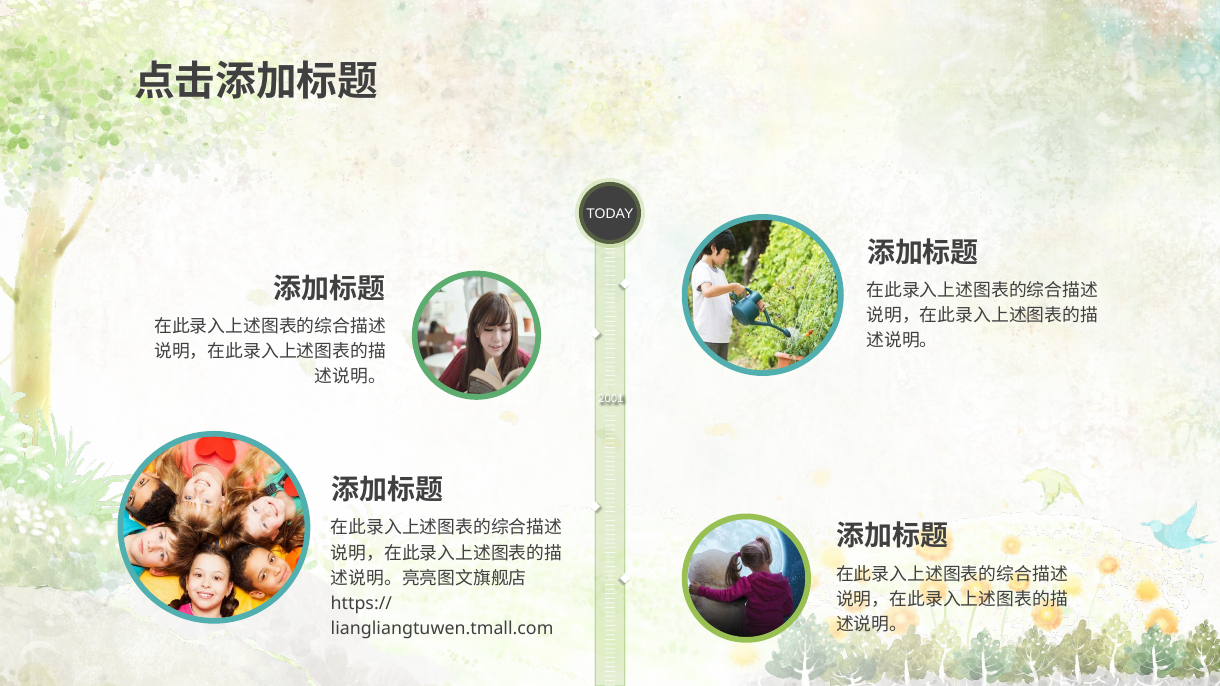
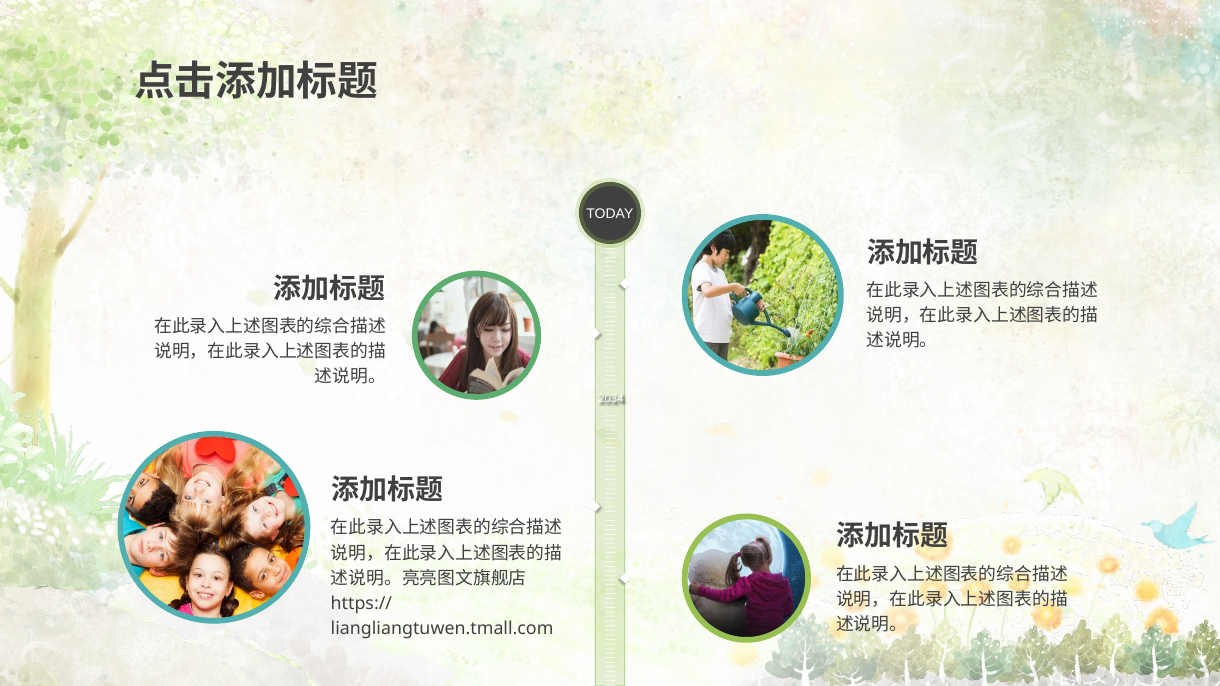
2001: 2001 -> 2034
